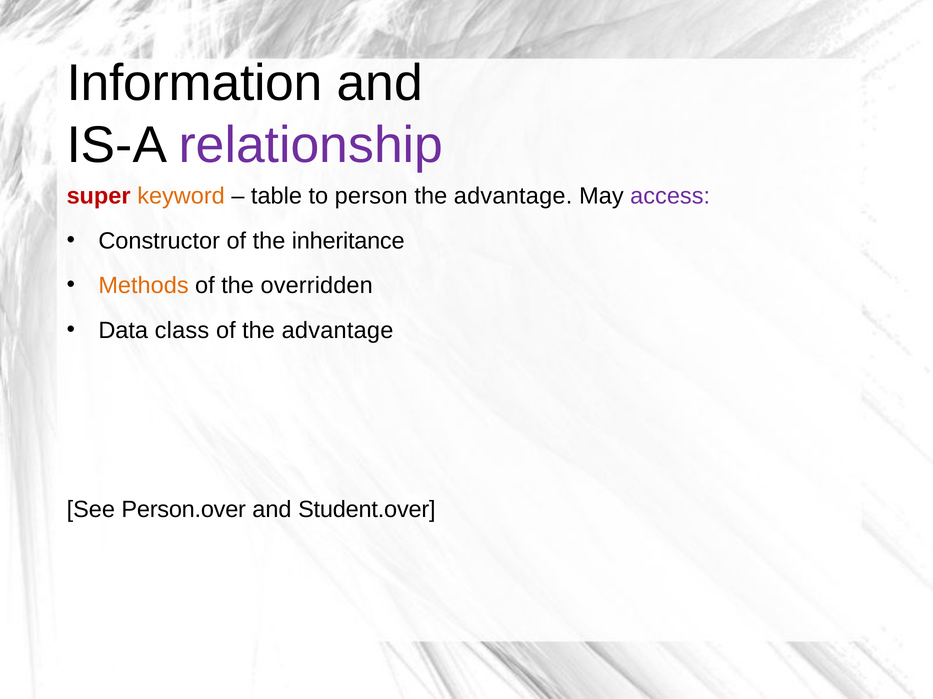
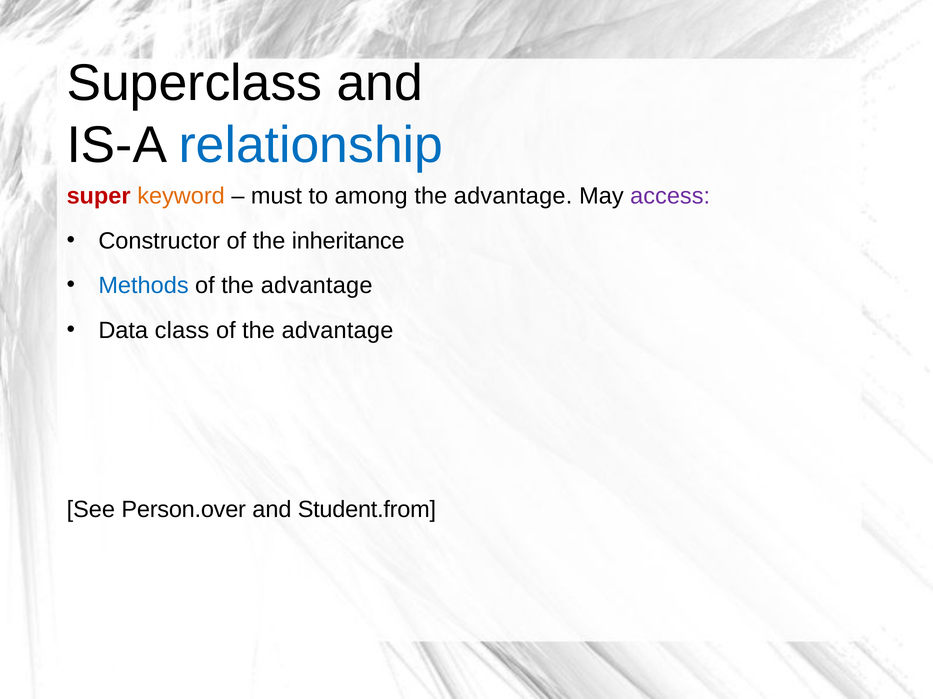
Information: Information -> Superclass
relationship colour: purple -> blue
table: table -> must
person: person -> among
Methods colour: orange -> blue
overridden at (317, 286): overridden -> advantage
Student.over: Student.over -> Student.from
